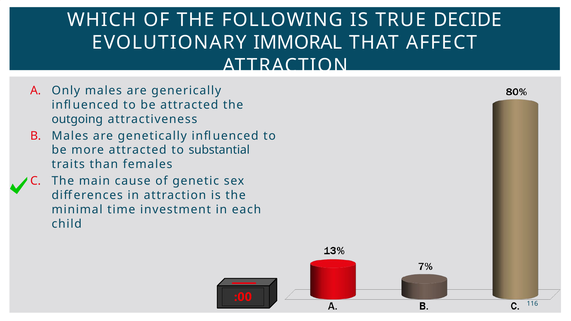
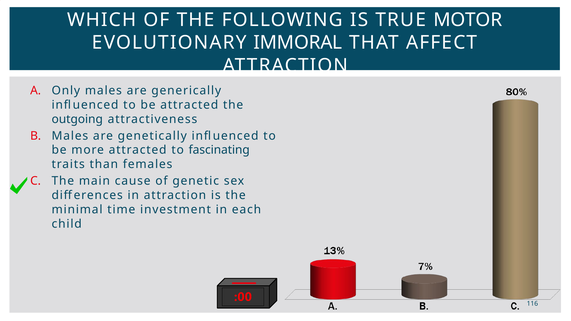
DECIDE: DECIDE -> MOTOR
substantial: substantial -> fascinating
